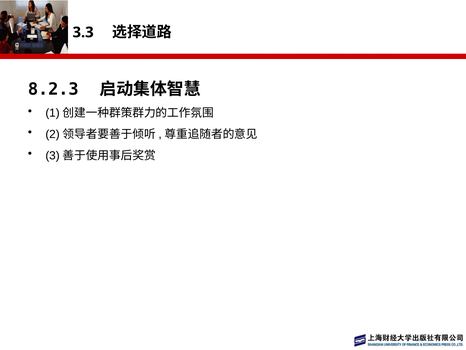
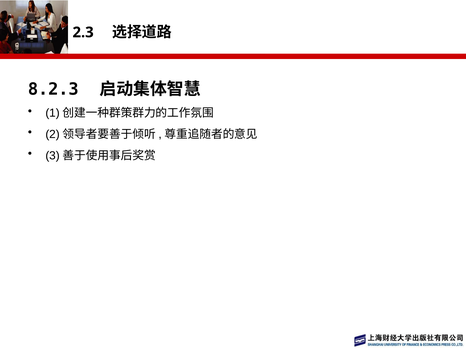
3.3: 3.3 -> 2.3
